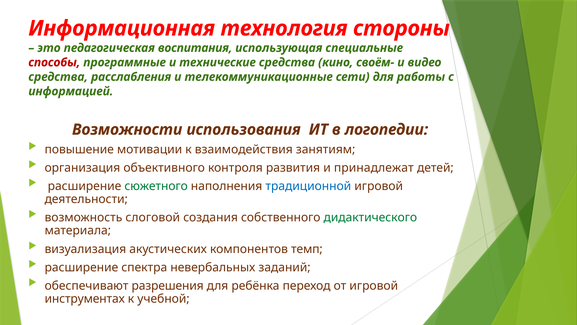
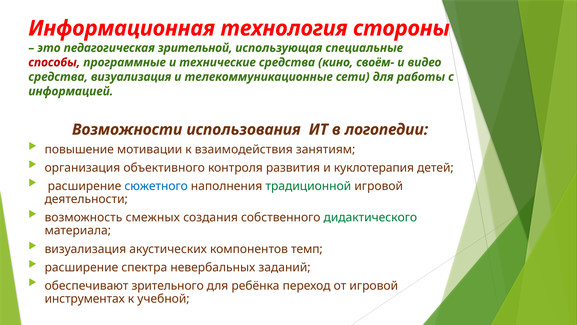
воспитания: воспитания -> зрительной
средства расслабления: расслабления -> визуализация
принадлежат: принадлежат -> куклотерапия
сюжетного colour: green -> blue
традиционной colour: blue -> green
слоговой: слоговой -> смежных
разрешения: разрешения -> зрительного
